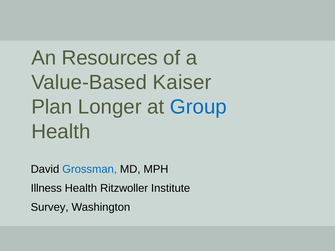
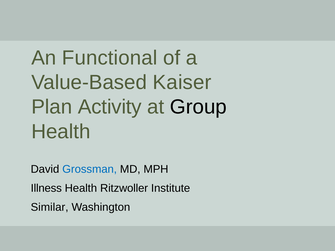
Resources: Resources -> Functional
Longer: Longer -> Activity
Group colour: blue -> black
Survey: Survey -> Similar
